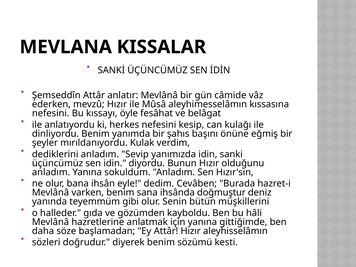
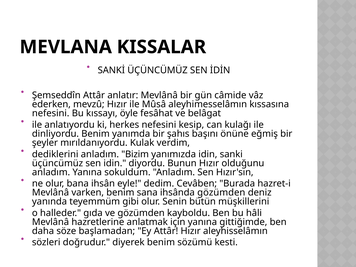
Sevip: Sevip -> Bizim
ihsânda doğmuştur: doğmuştur -> gözümden
